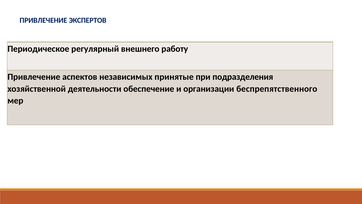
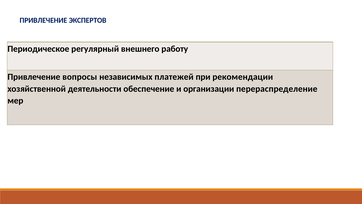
аспектов: аспектов -> вопросы
принятые: принятые -> платежей
подразделения: подразделения -> рекомендации
беспрепятственного: беспрепятственного -> перераспределение
